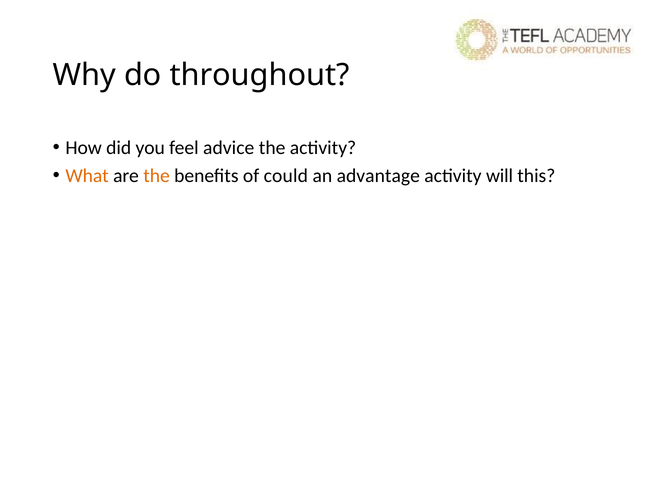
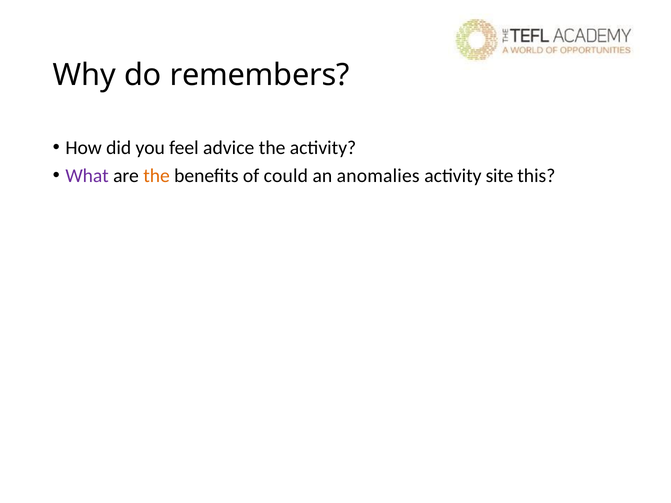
throughout: throughout -> remembers
What colour: orange -> purple
advantage: advantage -> anomalies
will: will -> site
